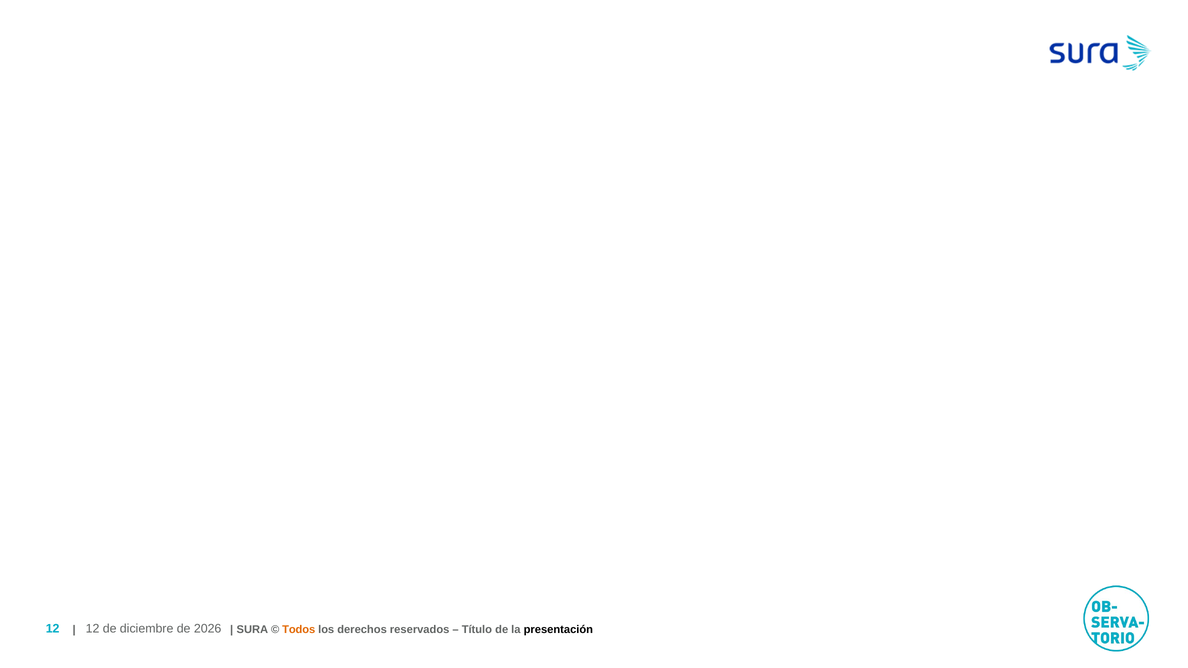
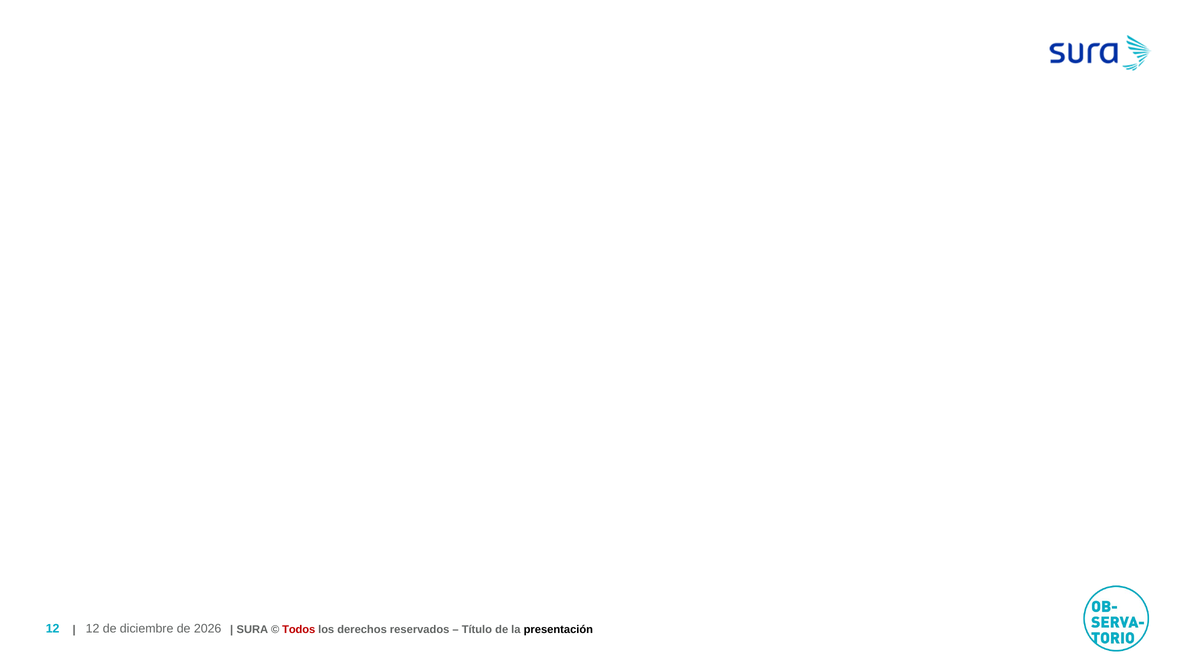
Todos colour: orange -> red
